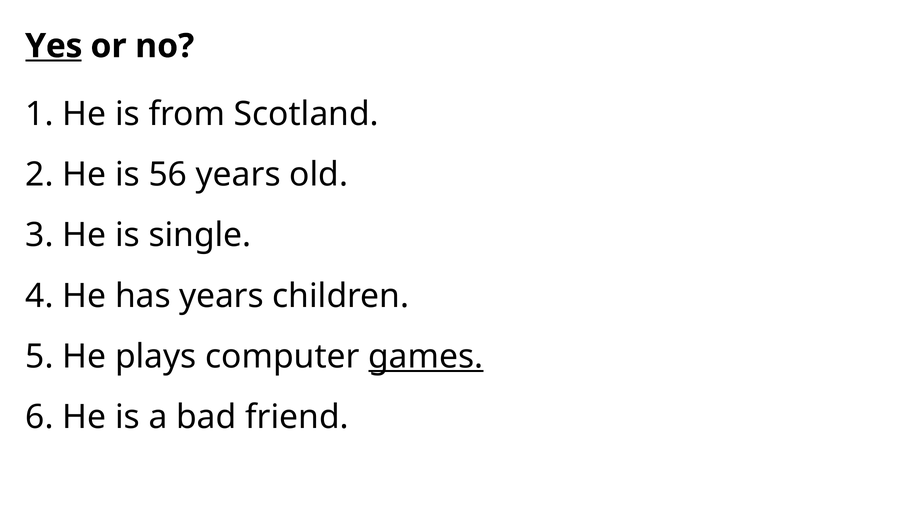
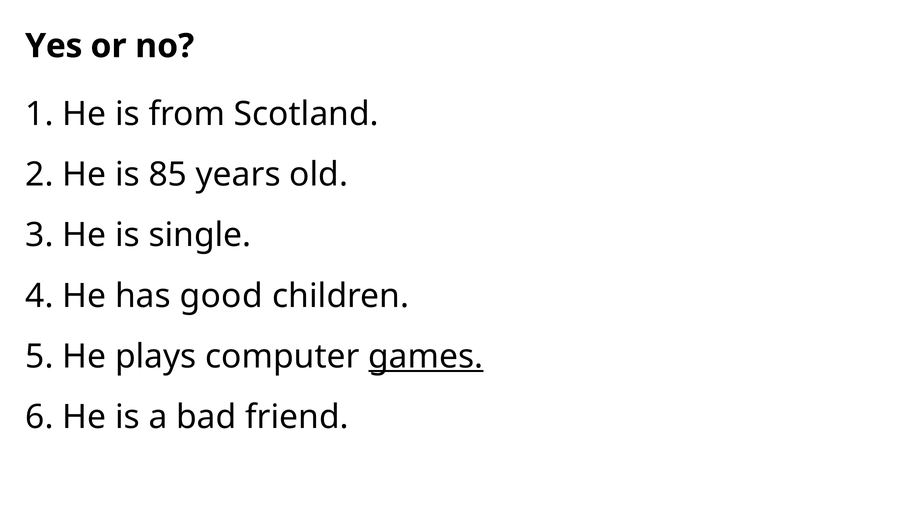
Yes underline: present -> none
56: 56 -> 85
has years: years -> good
